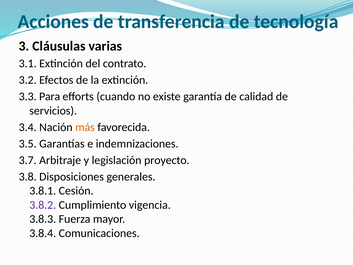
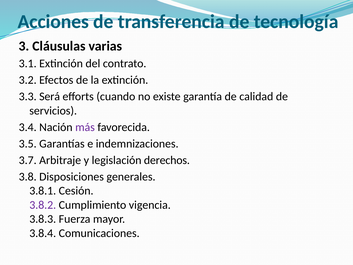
Para: Para -> Será
más colour: orange -> purple
proyecto: proyecto -> derechos
